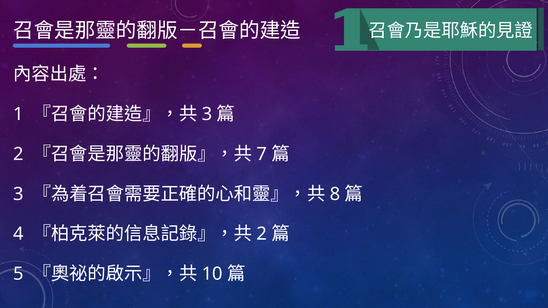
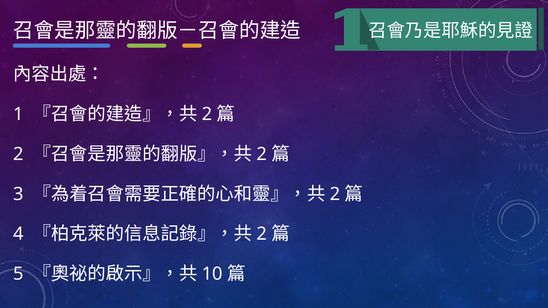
3 at (207, 114): 3 -> 2
7 at (262, 154): 7 -> 2
8 at (335, 194): 8 -> 2
